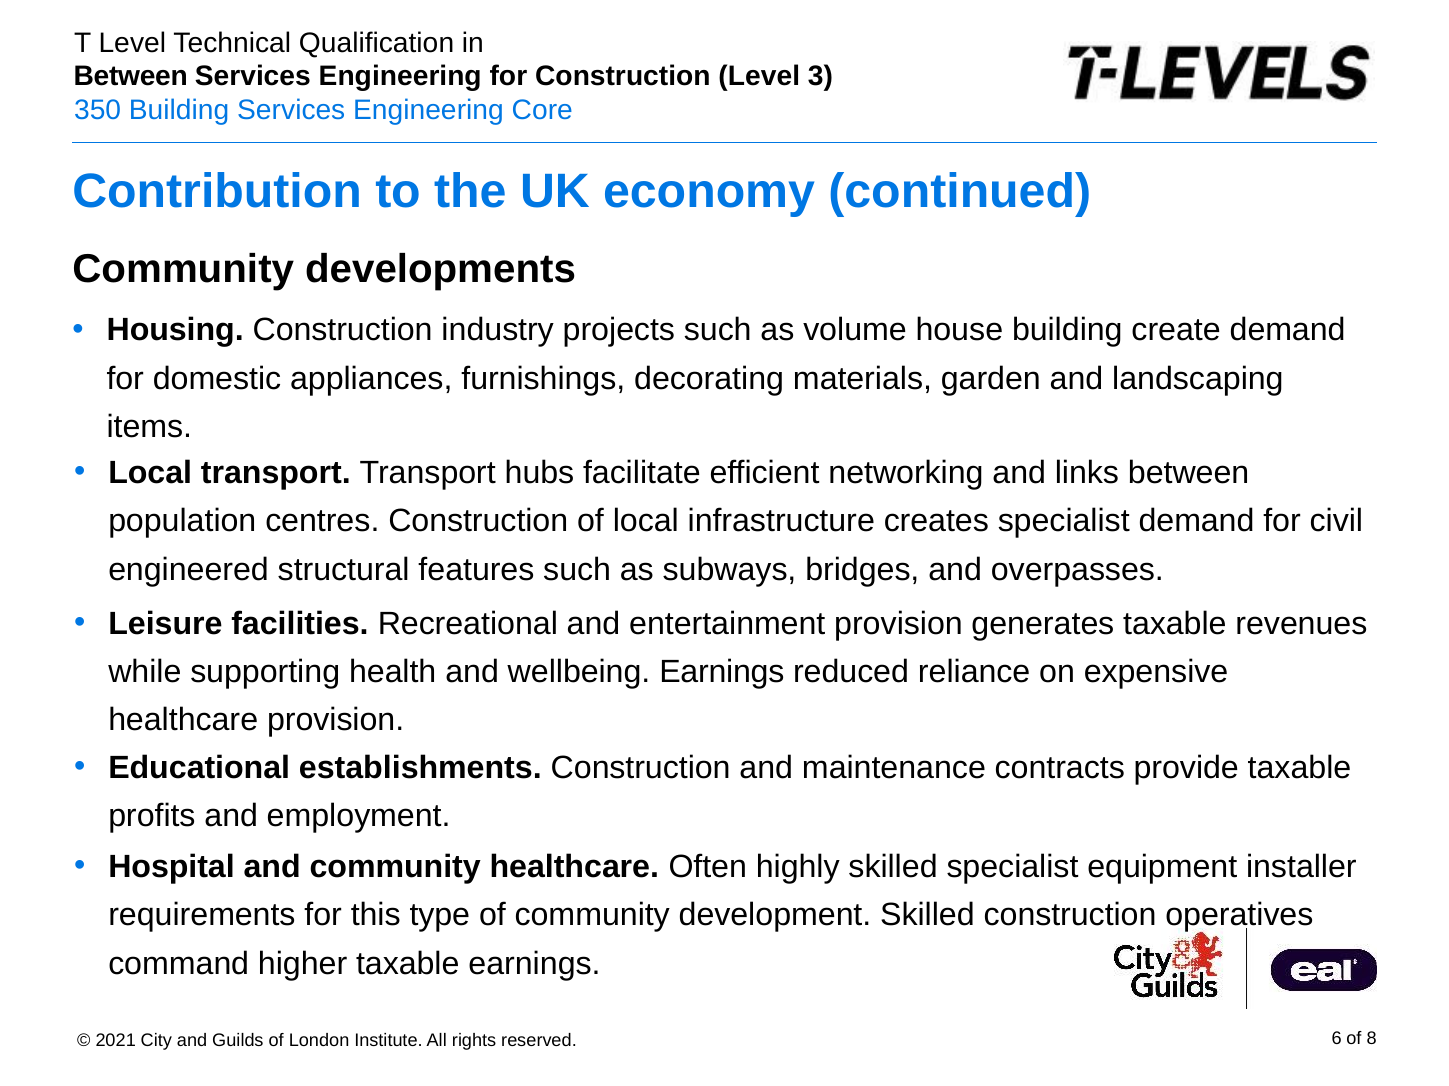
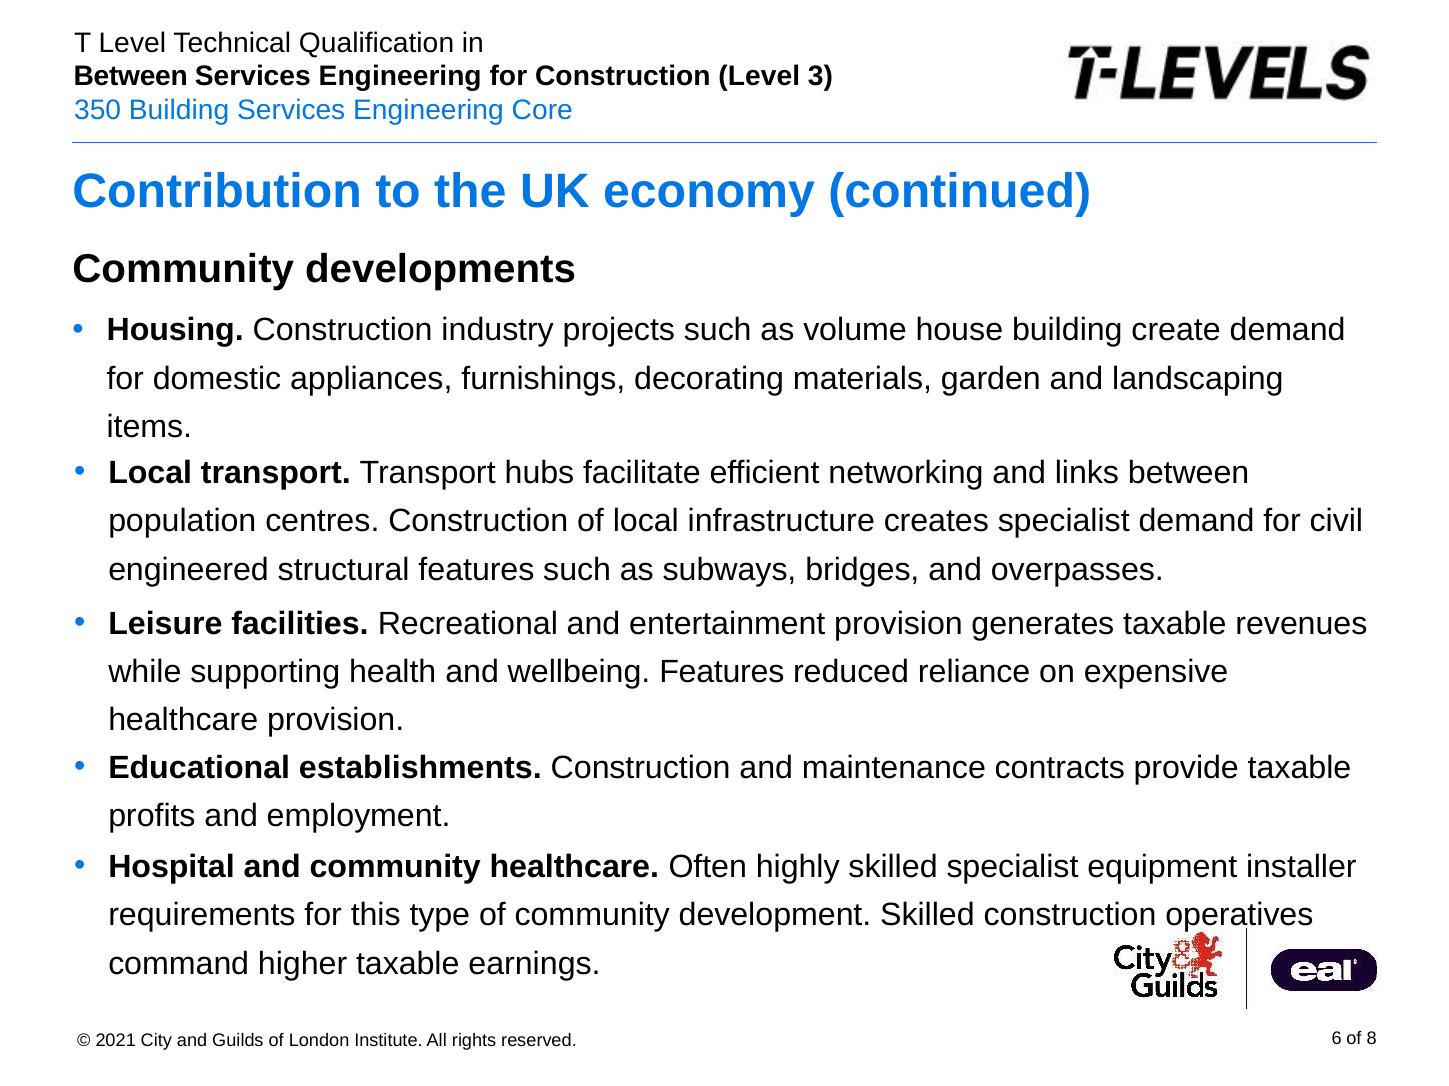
wellbeing Earnings: Earnings -> Features
